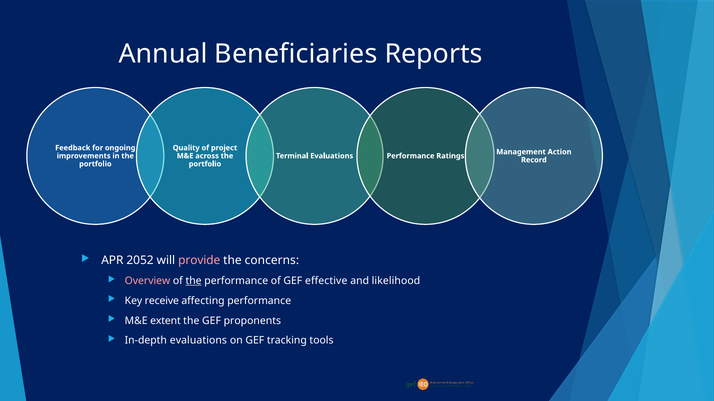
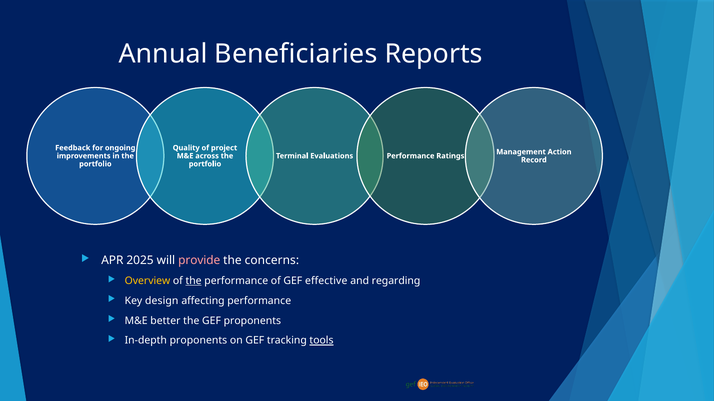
2052: 2052 -> 2025
Overview colour: pink -> yellow
likelihood: likelihood -> regarding
receive: receive -> design
extent: extent -> better
In-depth evaluations: evaluations -> proponents
tools underline: none -> present
